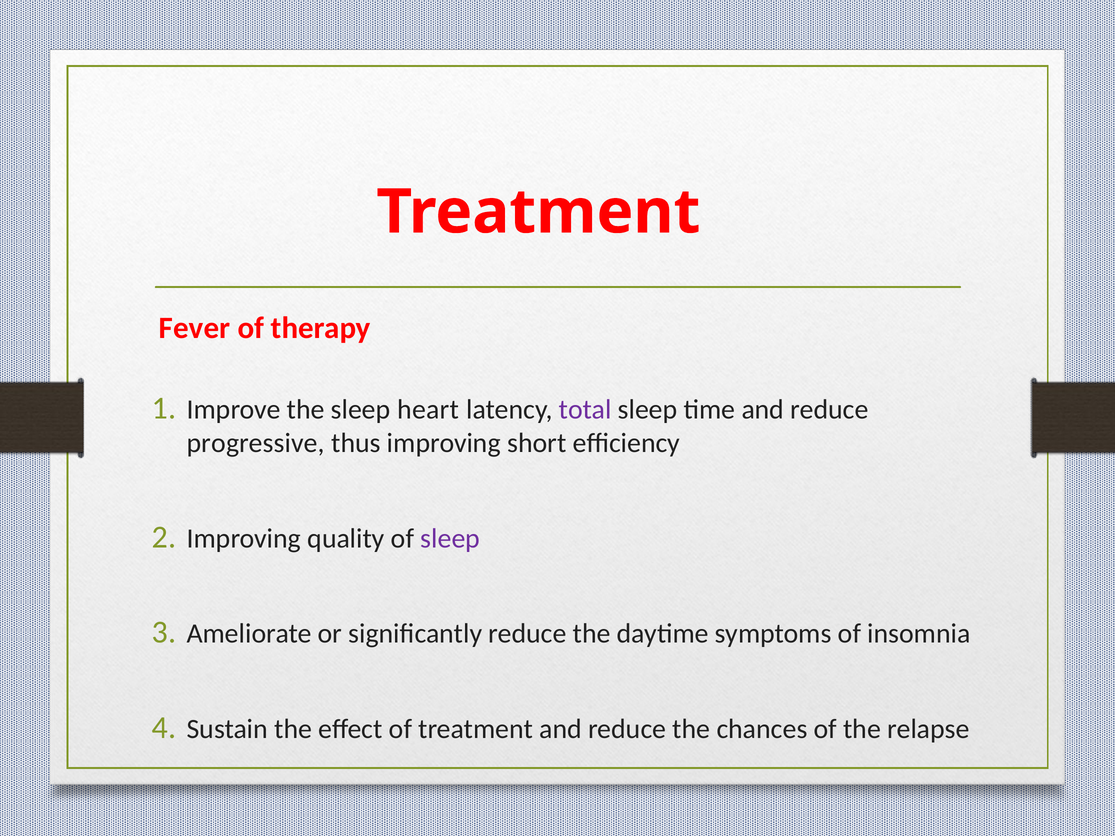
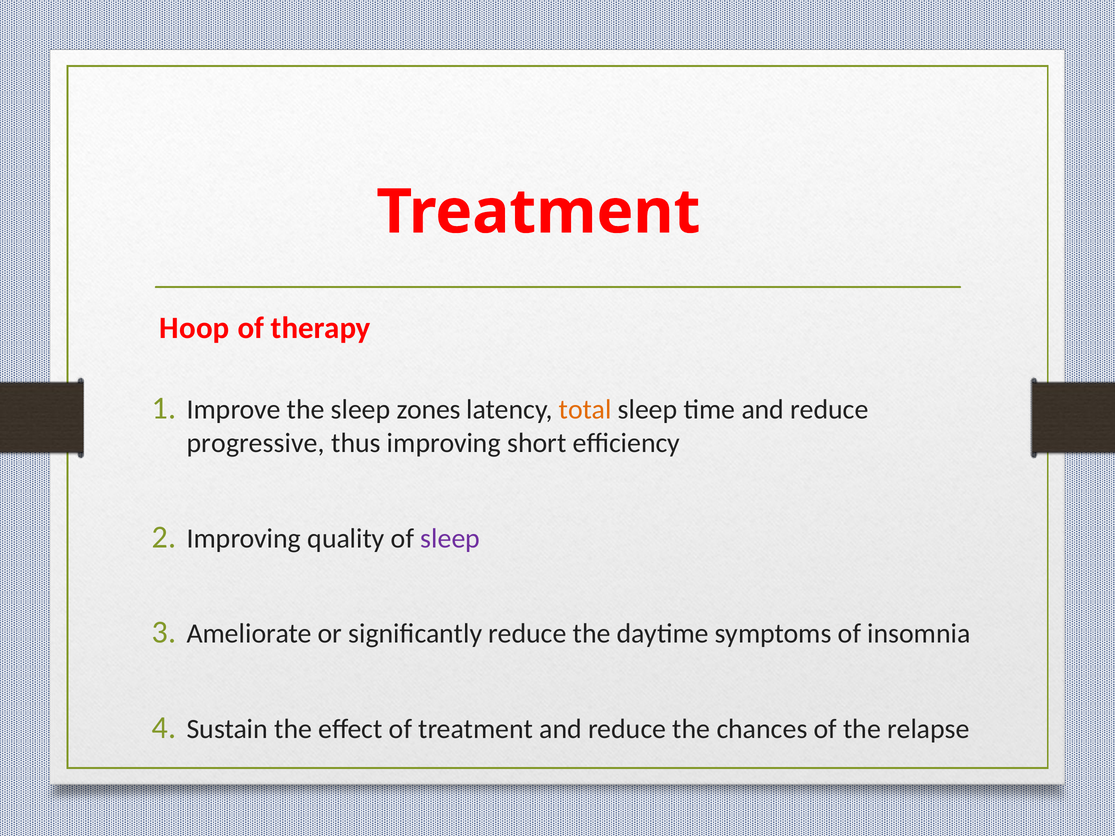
Fever: Fever -> Hoop
heart: heart -> zones
total colour: purple -> orange
